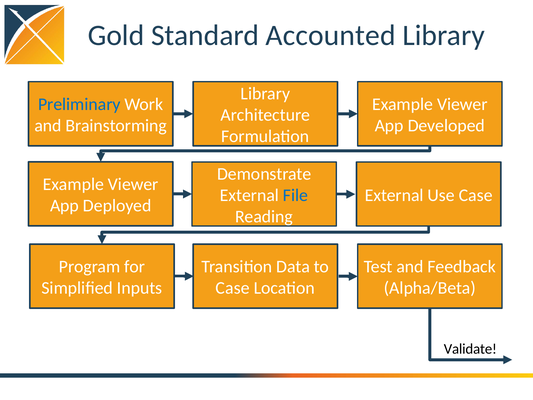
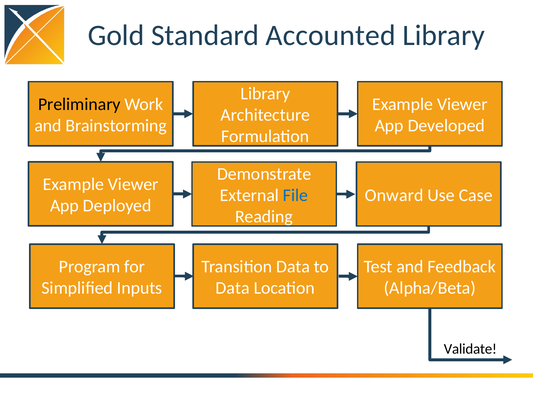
Preliminary colour: blue -> black
External at (394, 195): External -> Onward
Case at (233, 288): Case -> Data
